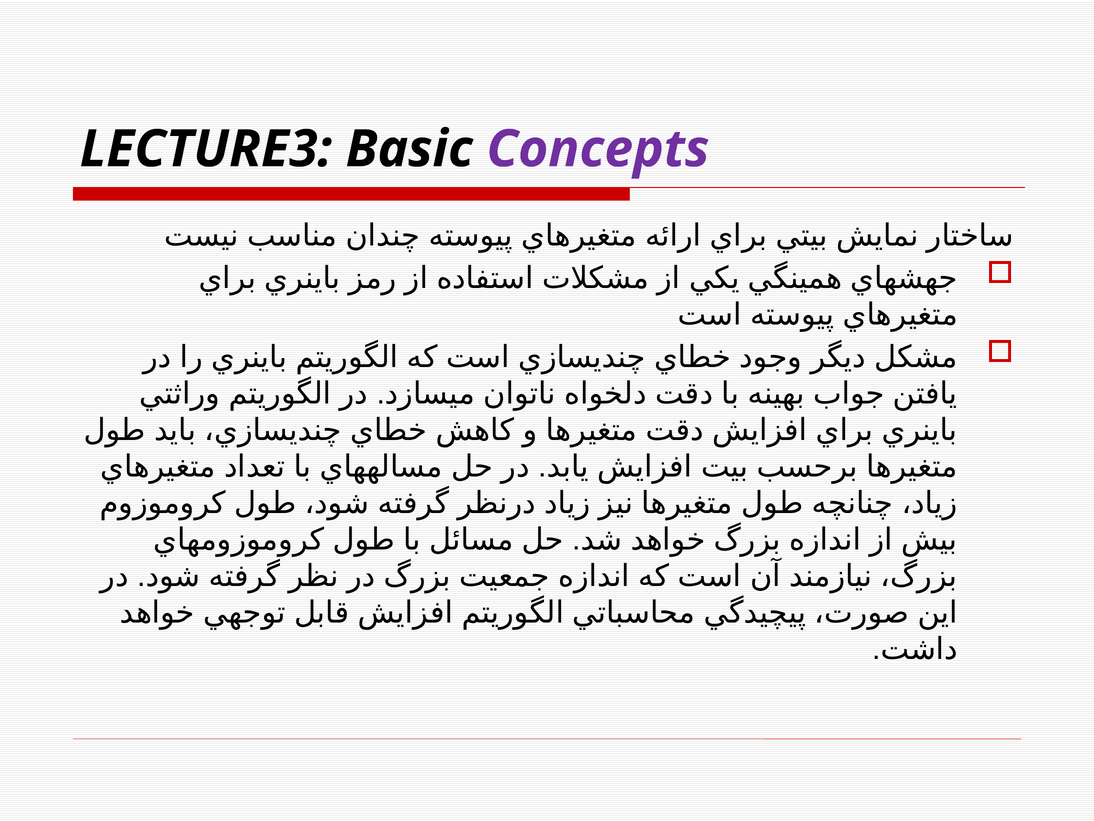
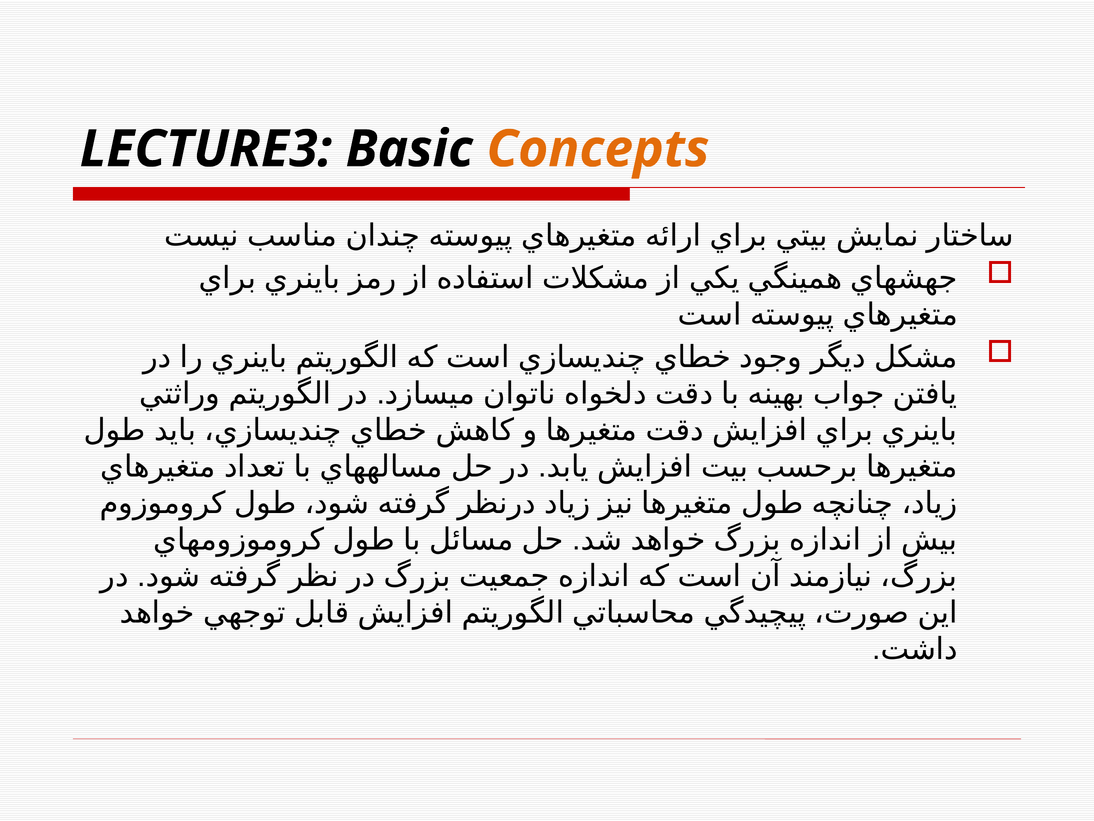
Concepts colour: purple -> orange
